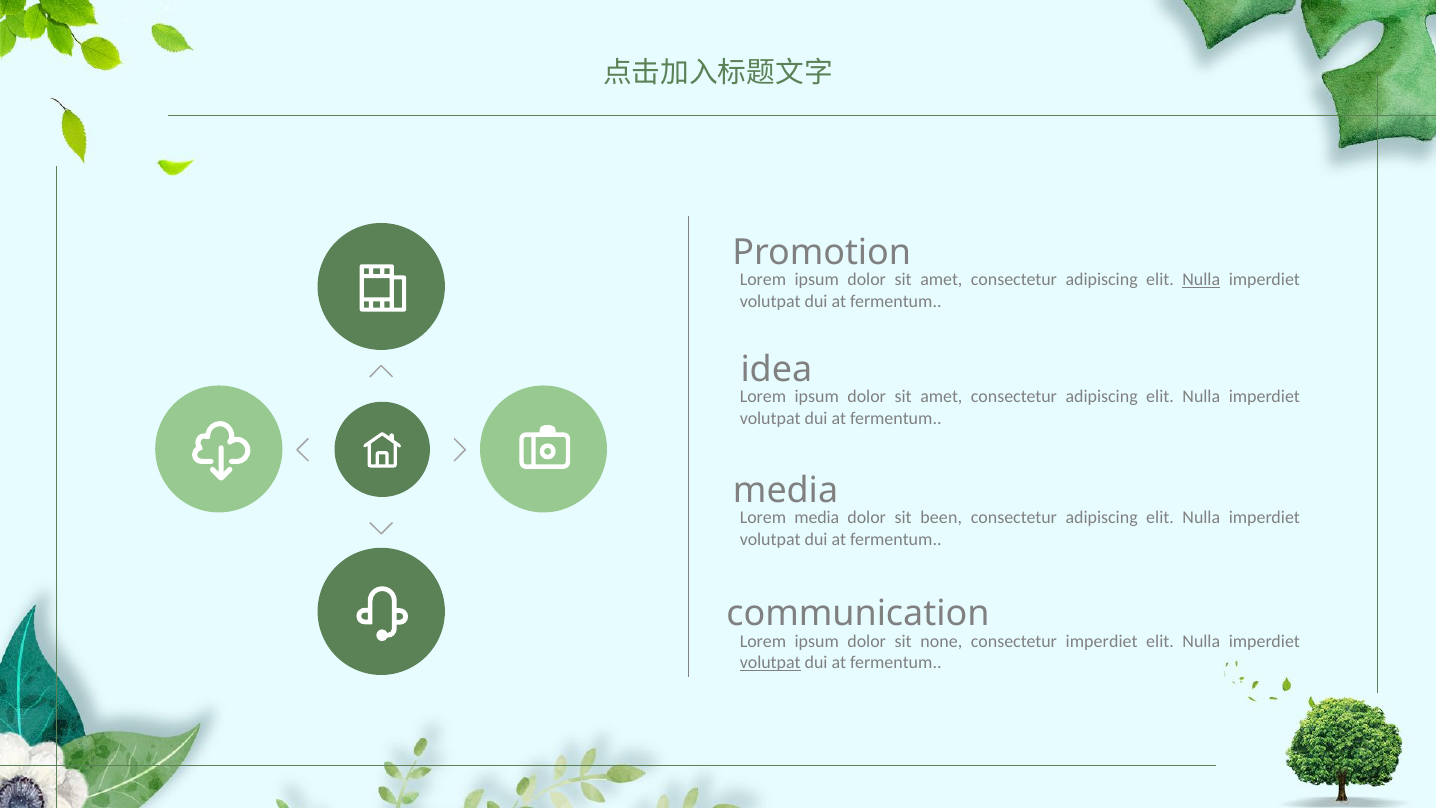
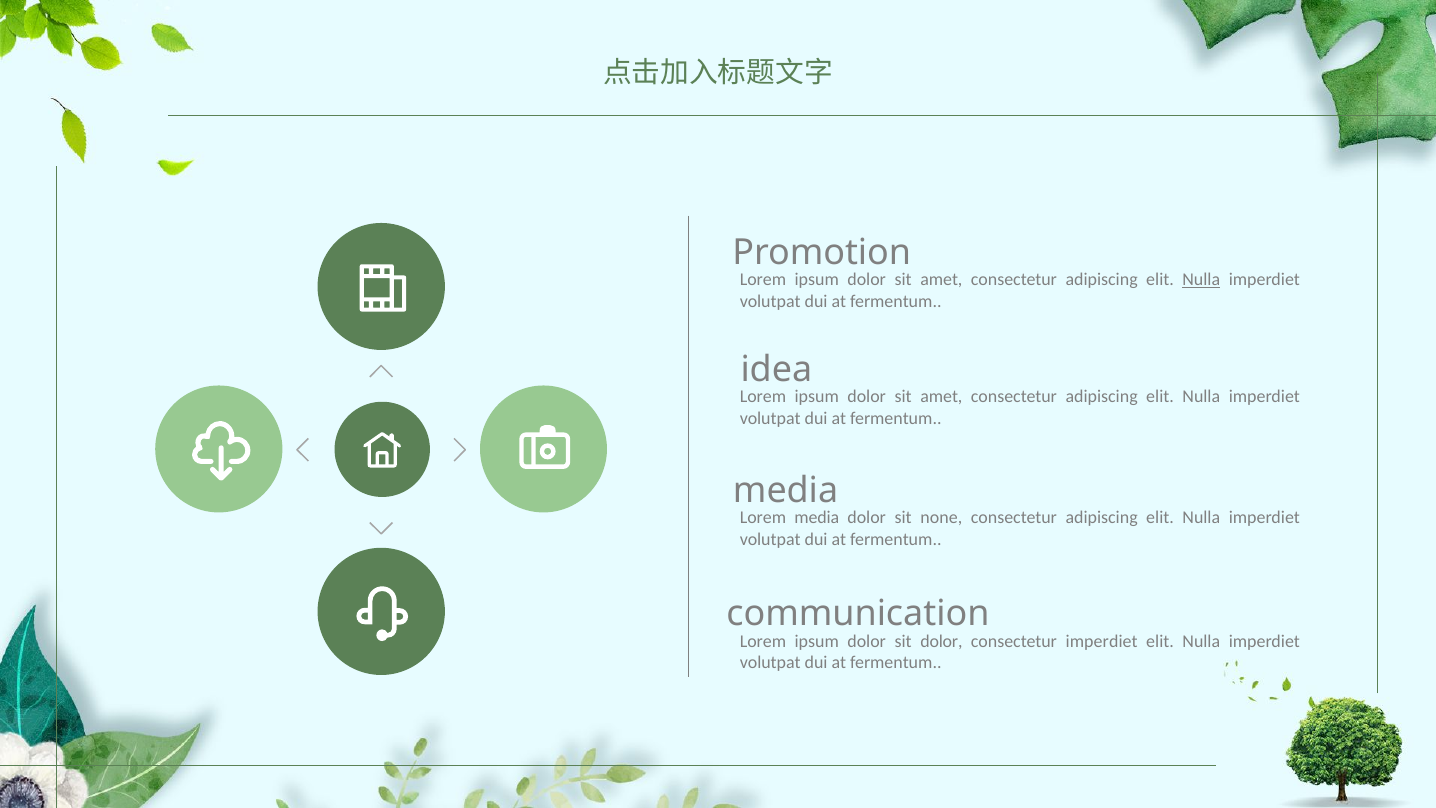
been: been -> none
sit none: none -> dolor
volutpat at (770, 663) underline: present -> none
